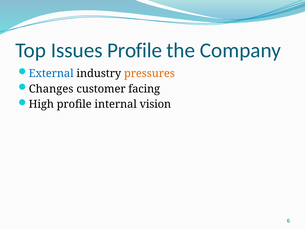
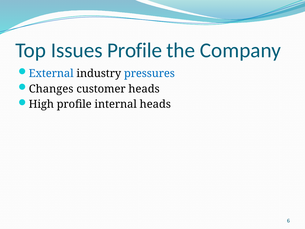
pressures colour: orange -> blue
customer facing: facing -> heads
internal vision: vision -> heads
